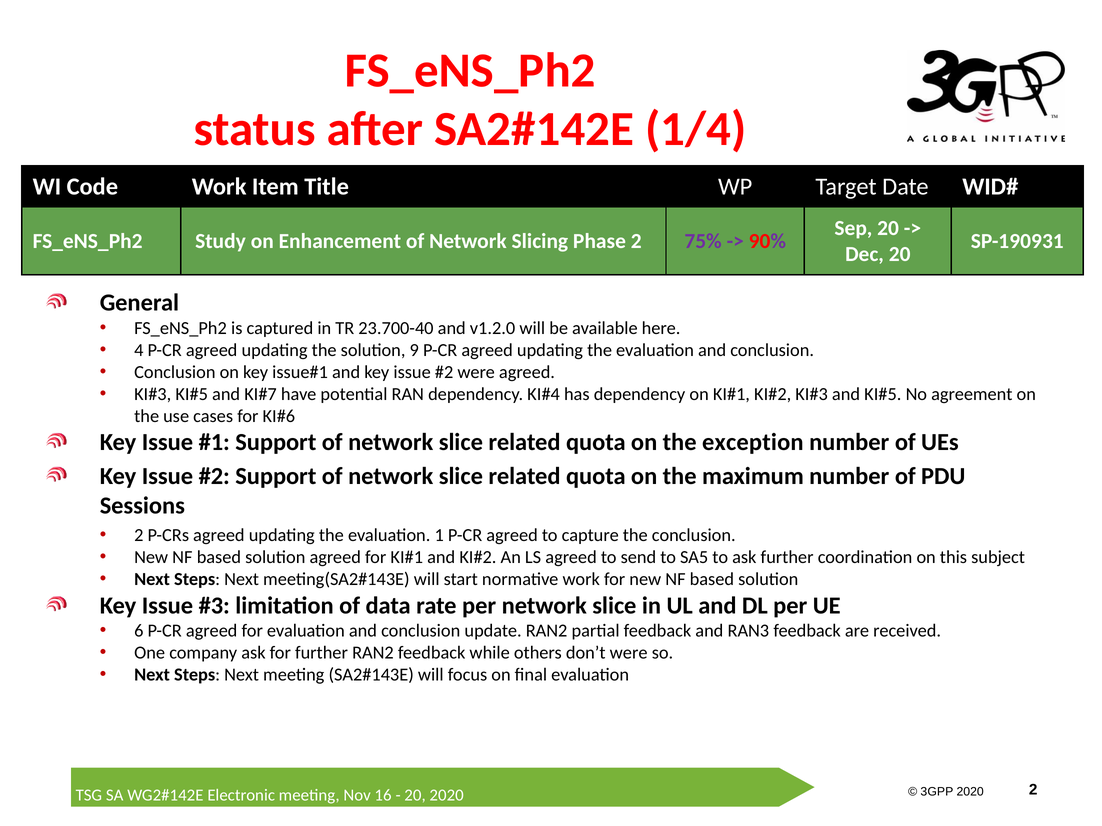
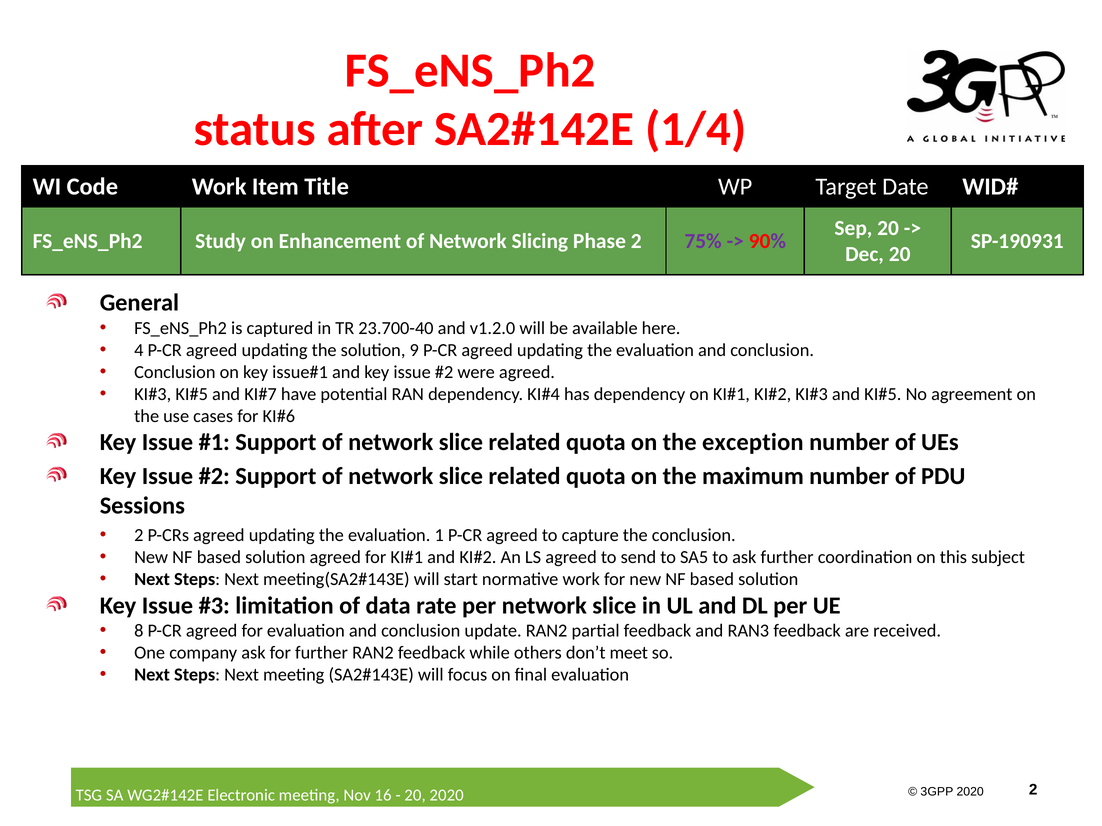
6: 6 -> 8
don’t were: were -> meet
